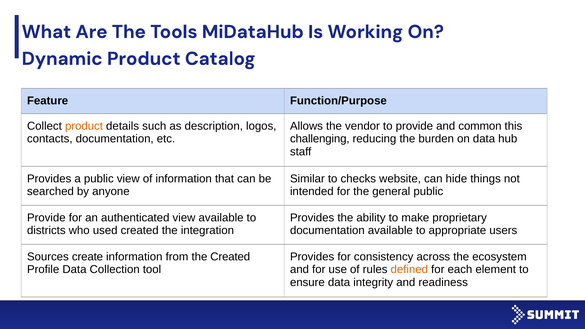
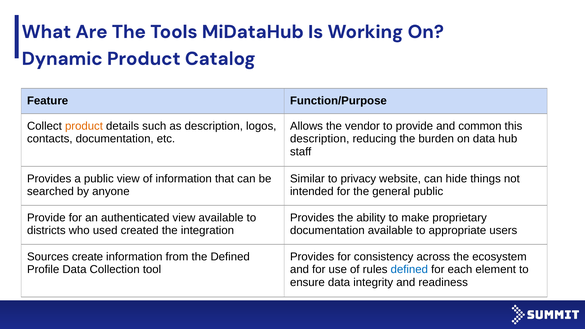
challenging at (320, 139): challenging -> description
checks: checks -> privacy
the Created: Created -> Defined
defined at (409, 270) colour: orange -> blue
